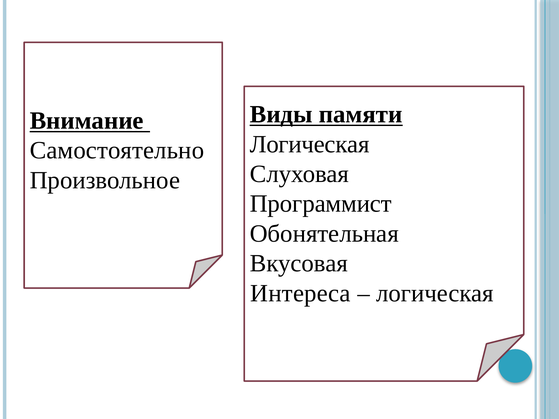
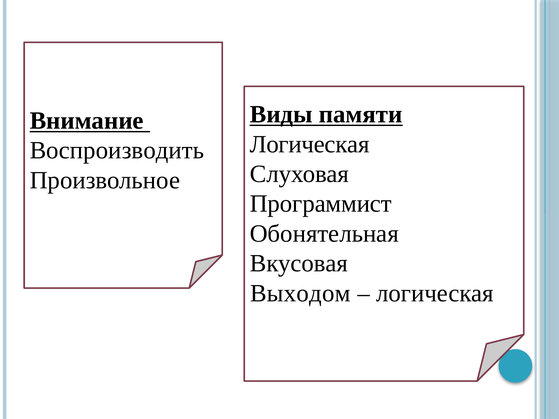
Самостоятельно: Самостоятельно -> Воспроизводить
Интереса: Интереса -> Выходом
